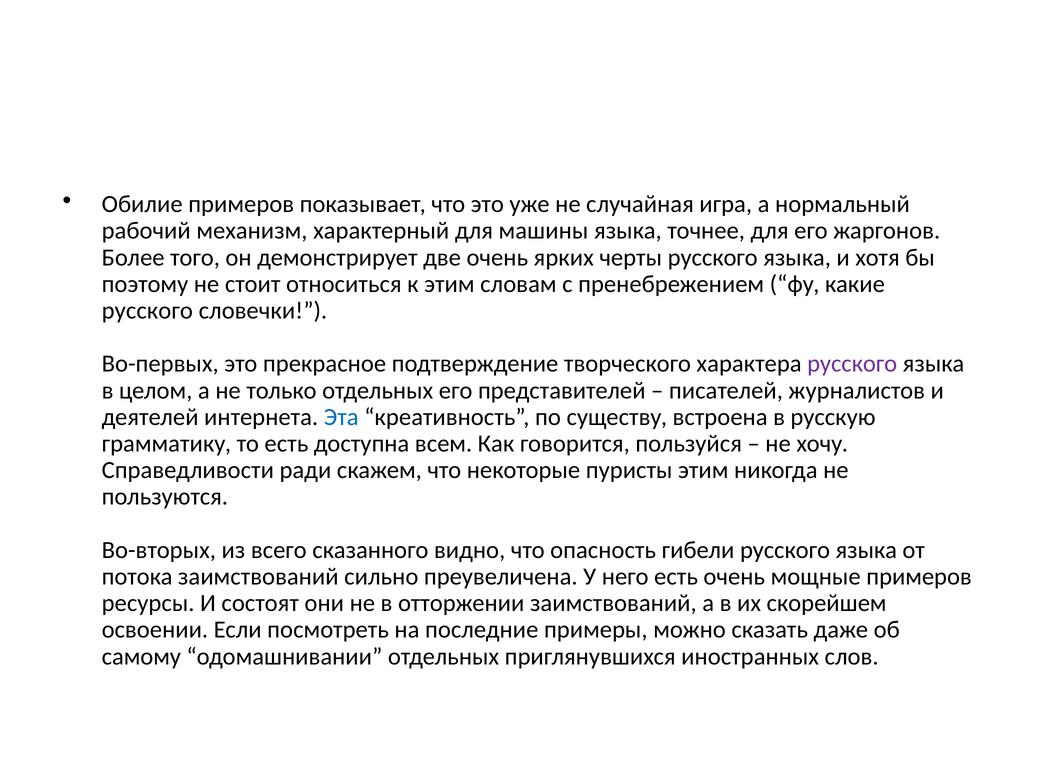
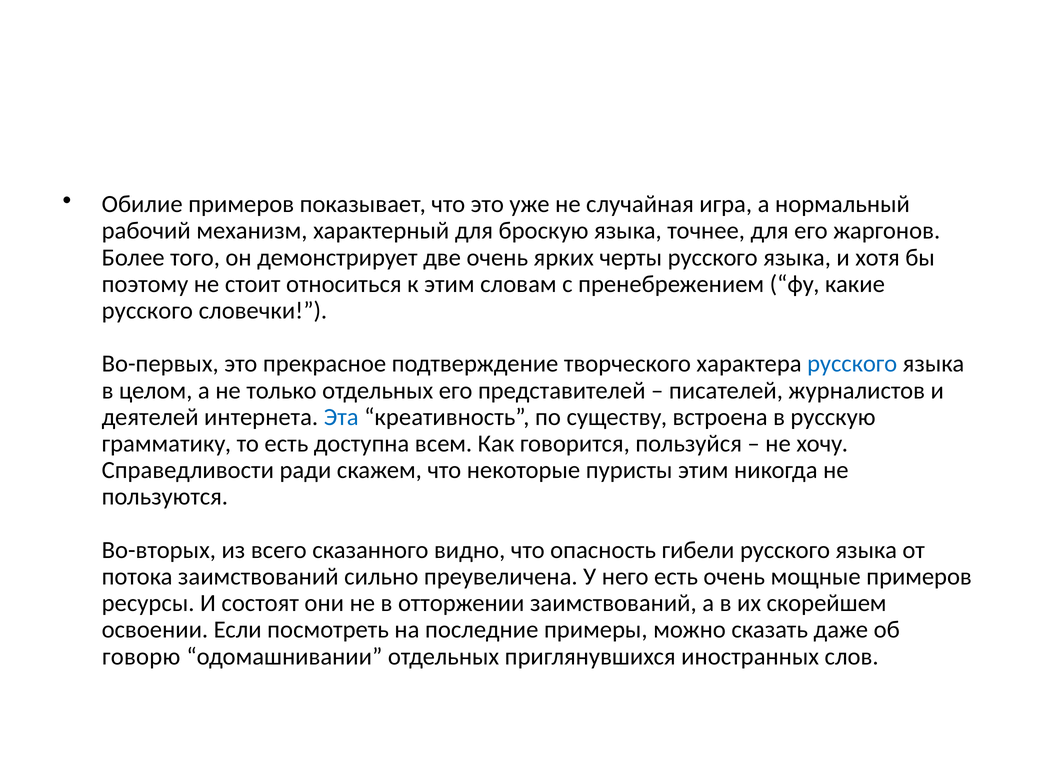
машины: машины -> броскую
русского at (852, 364) colour: purple -> blue
самому: самому -> говорю
